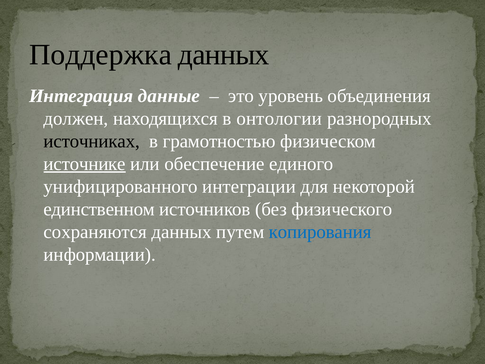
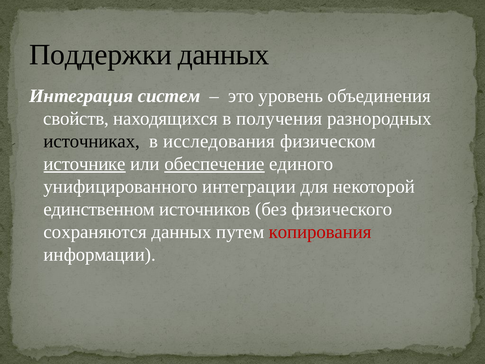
Поддержка: Поддержка -> Поддержки
данные: данные -> систем
должен: должен -> свойств
онтологии: онтологии -> получения
грамотностью: грамотностью -> исследования
обеспечение underline: none -> present
копирования colour: blue -> red
